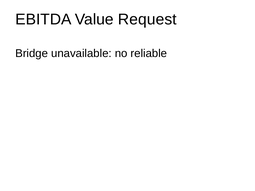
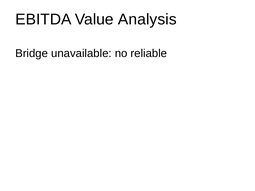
Request: Request -> Analysis
